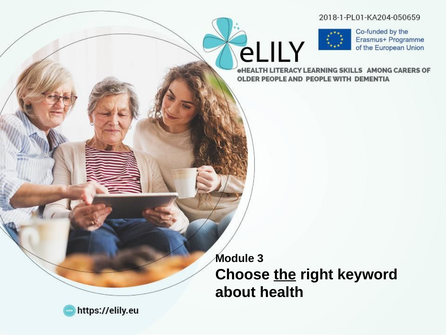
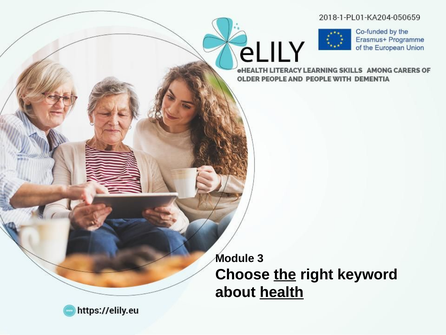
health underline: none -> present
